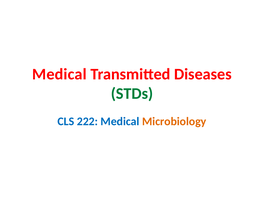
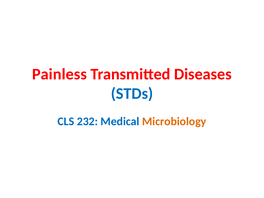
Medical at (59, 74): Medical -> Painless
STDs colour: green -> blue
222: 222 -> 232
